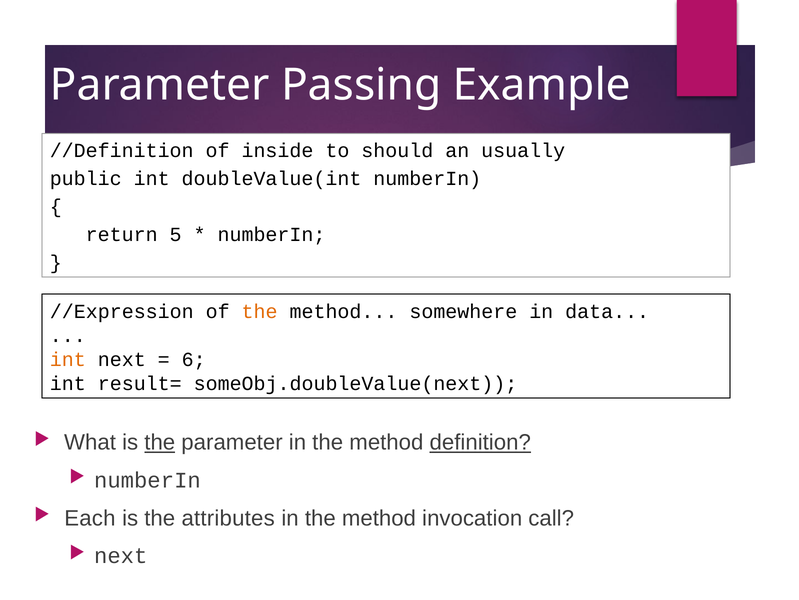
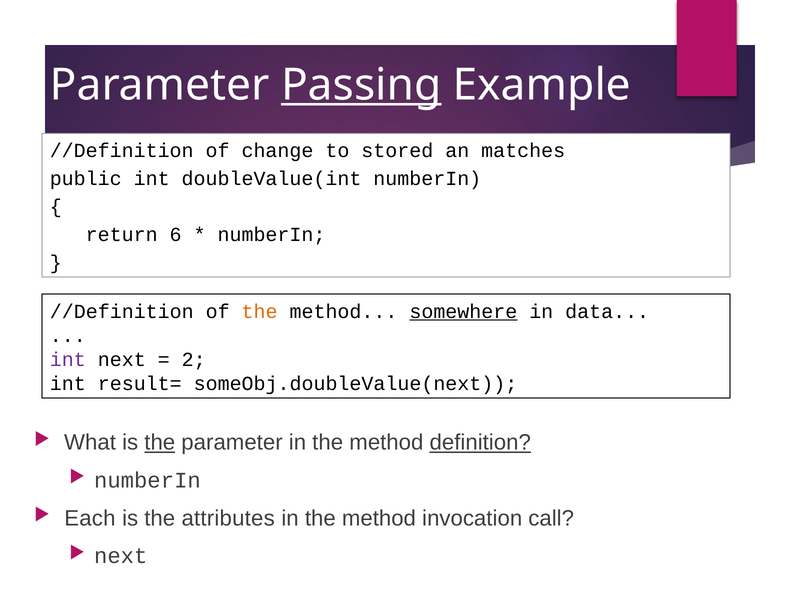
Passing underline: none -> present
inside: inside -> change
should: should -> stored
usually: usually -> matches
5: 5 -> 6
//Expression at (122, 311): //Expression -> //Definition
somewhere underline: none -> present
int at (68, 359) colour: orange -> purple
6: 6 -> 2
